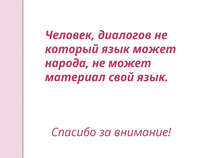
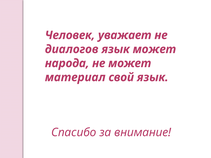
диалогов: диалогов -> уважает
который: который -> диалогов
